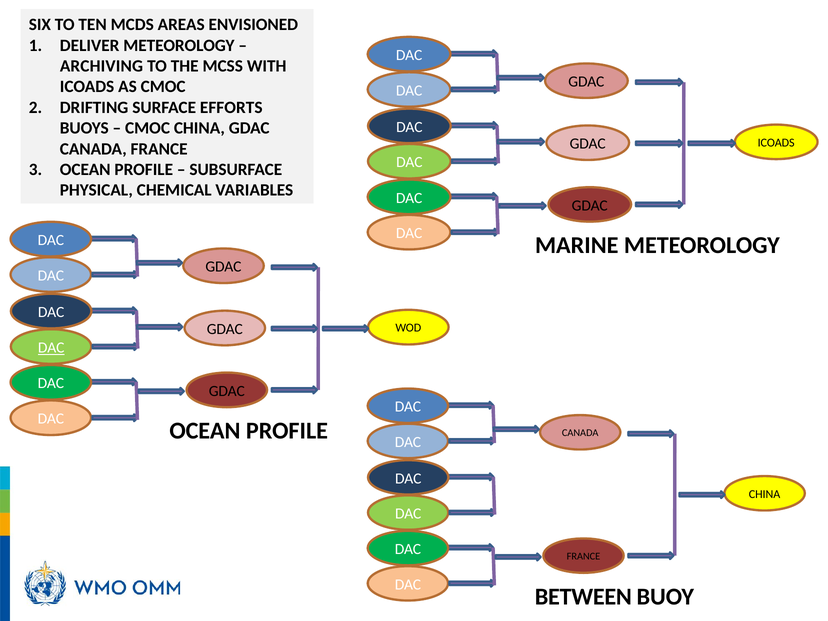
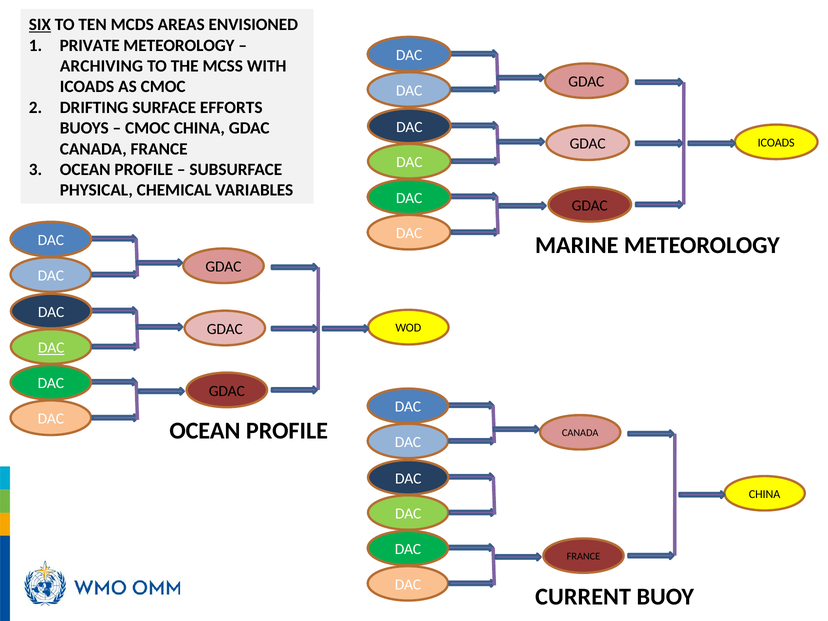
SIX underline: none -> present
DELIVER: DELIVER -> PRIVATE
BETWEEN: BETWEEN -> CURRENT
